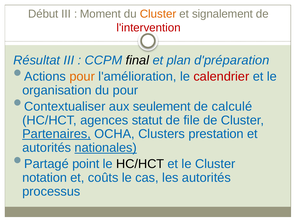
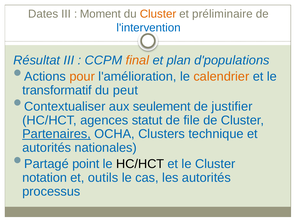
Début: Début -> Dates
signalement: signalement -> préliminaire
l'intervention colour: red -> blue
final colour: black -> orange
d'préparation: d'préparation -> d'populations
calendrier colour: red -> orange
organisation: organisation -> transformatif
du pour: pour -> peut
calculé: calculé -> justifier
prestation: prestation -> technique
nationales underline: present -> none
coûts: coûts -> outils
